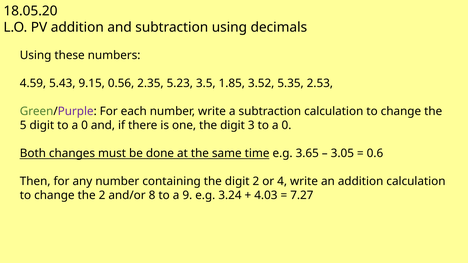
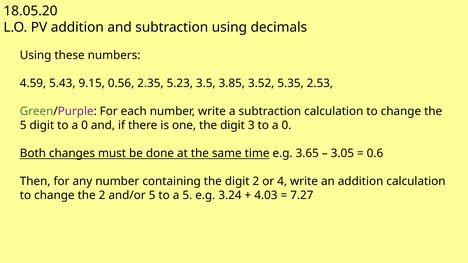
1.85: 1.85 -> 3.85
and/or 8: 8 -> 5
a 9: 9 -> 5
